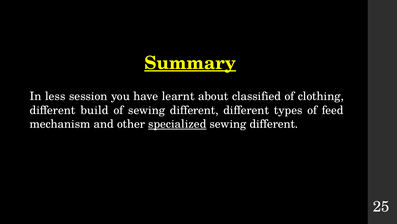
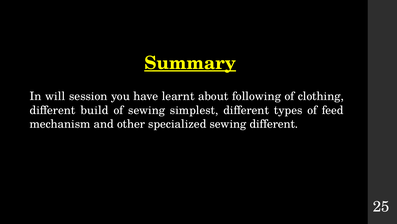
less: less -> will
classified: classified -> following
of sewing different: different -> simplest
specialized underline: present -> none
